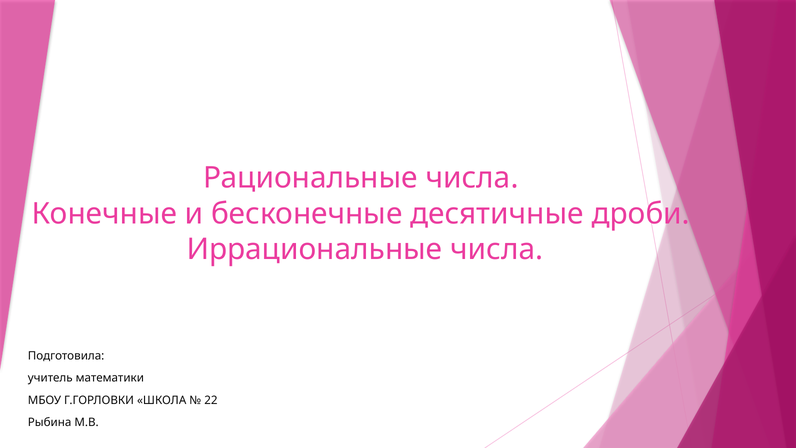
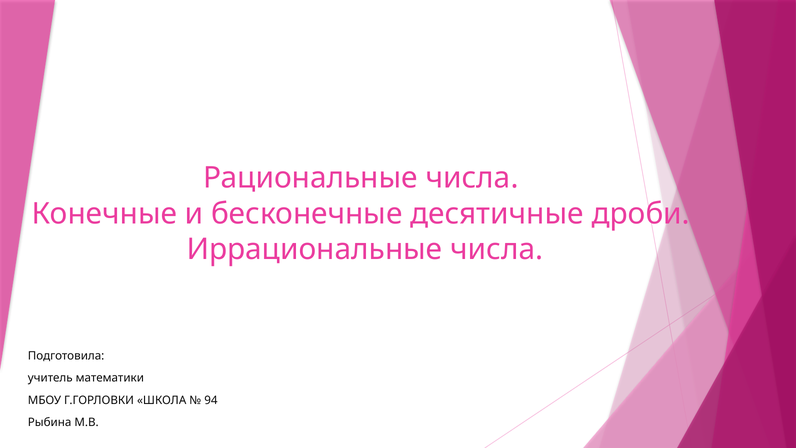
22: 22 -> 94
